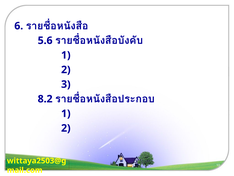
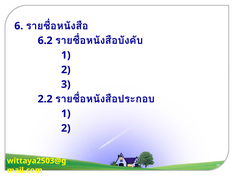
5.6: 5.6 -> 6.2
8.2: 8.2 -> 2.2
